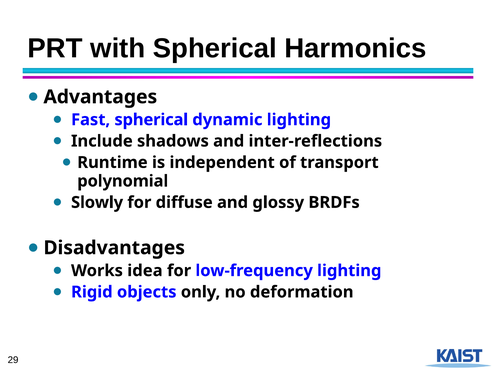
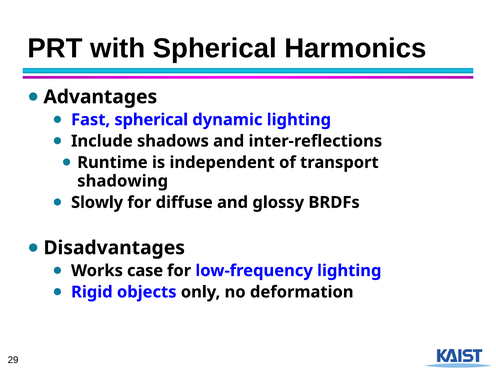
polynomial: polynomial -> shadowing
idea: idea -> case
